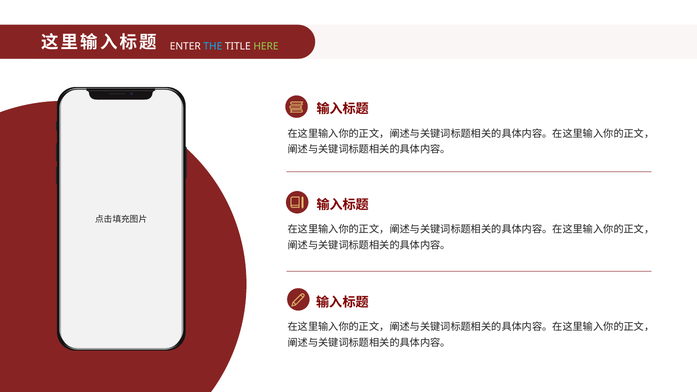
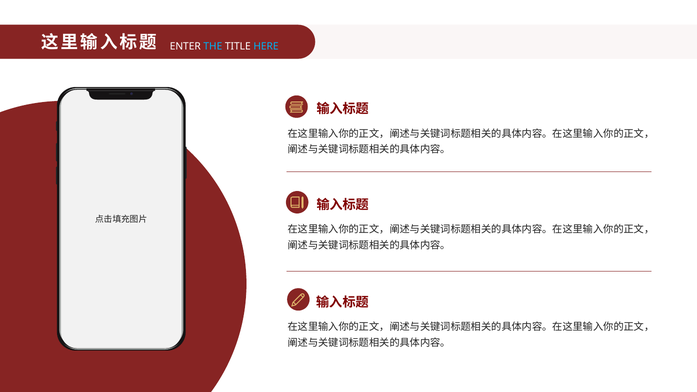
HERE colour: light green -> light blue
